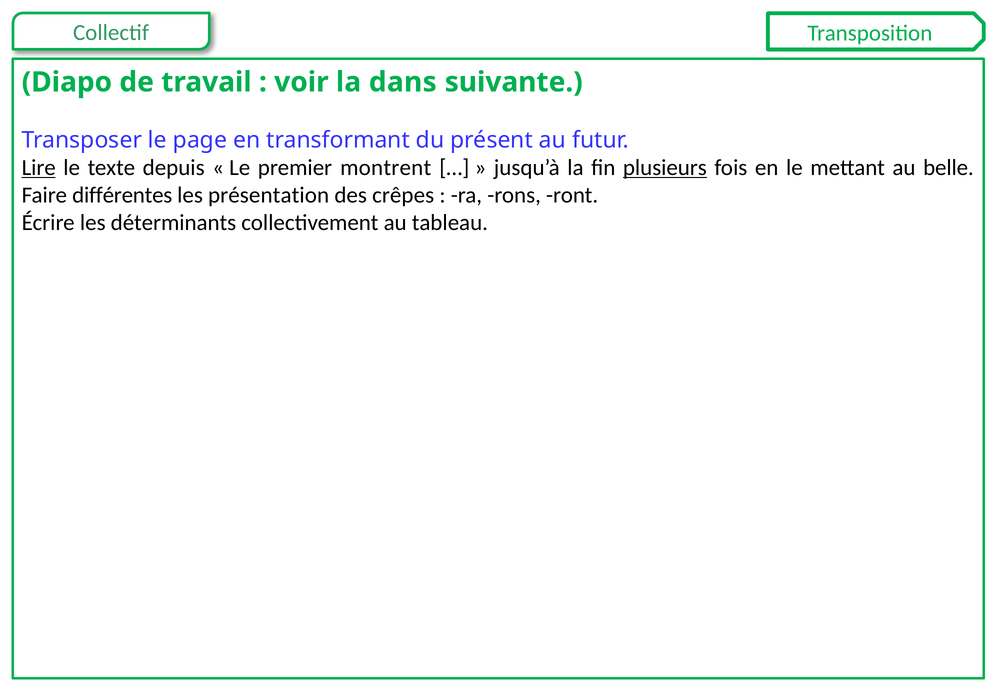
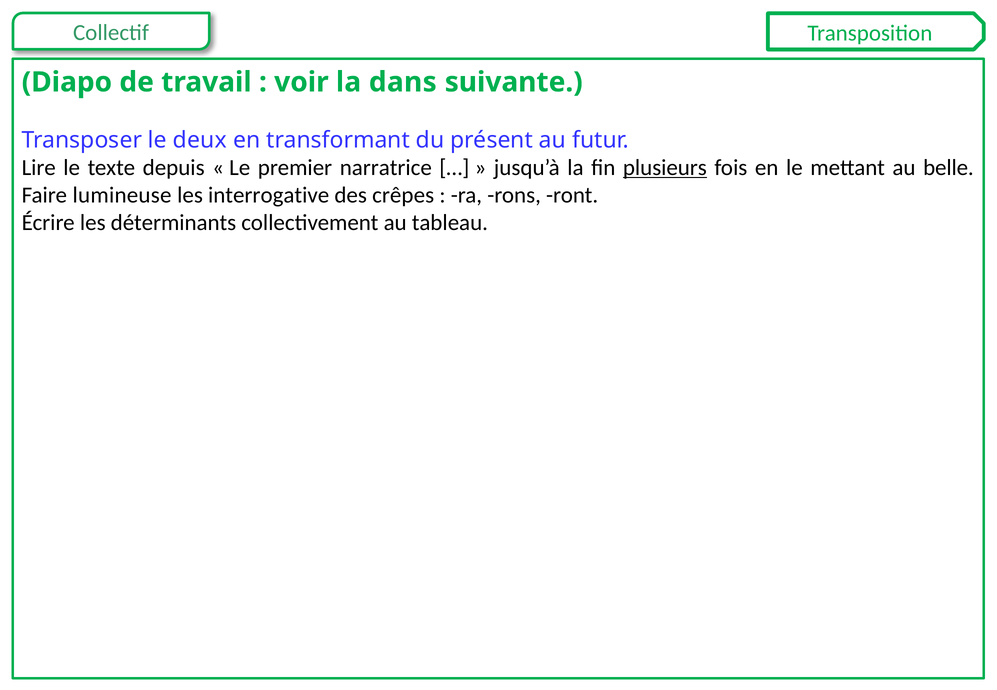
page: page -> deux
Lire underline: present -> none
montrent: montrent -> narratrice
différentes: différentes -> lumineuse
présentation: présentation -> interrogative
